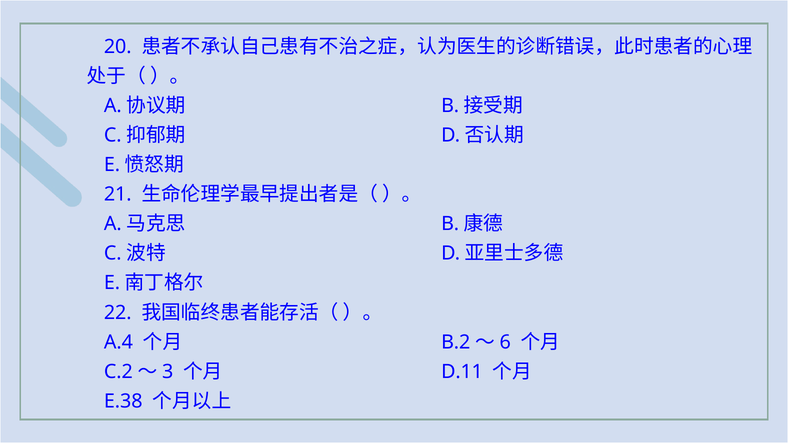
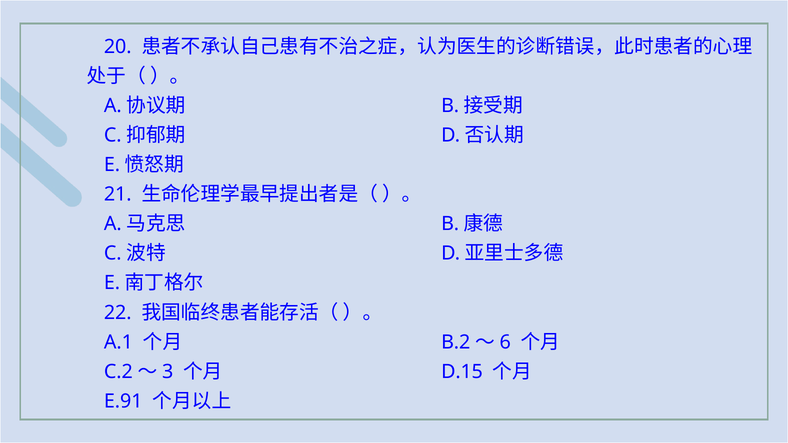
A.4: A.4 -> A.1
D.11: D.11 -> D.15
E.38: E.38 -> E.91
